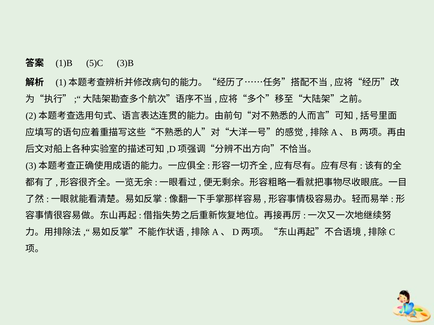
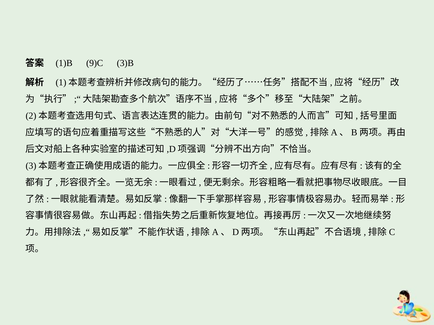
5)C: 5)C -> 9)C
